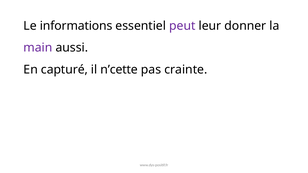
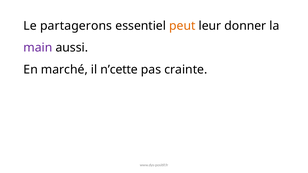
informations: informations -> partagerons
peut colour: purple -> orange
capturé: capturé -> marché
